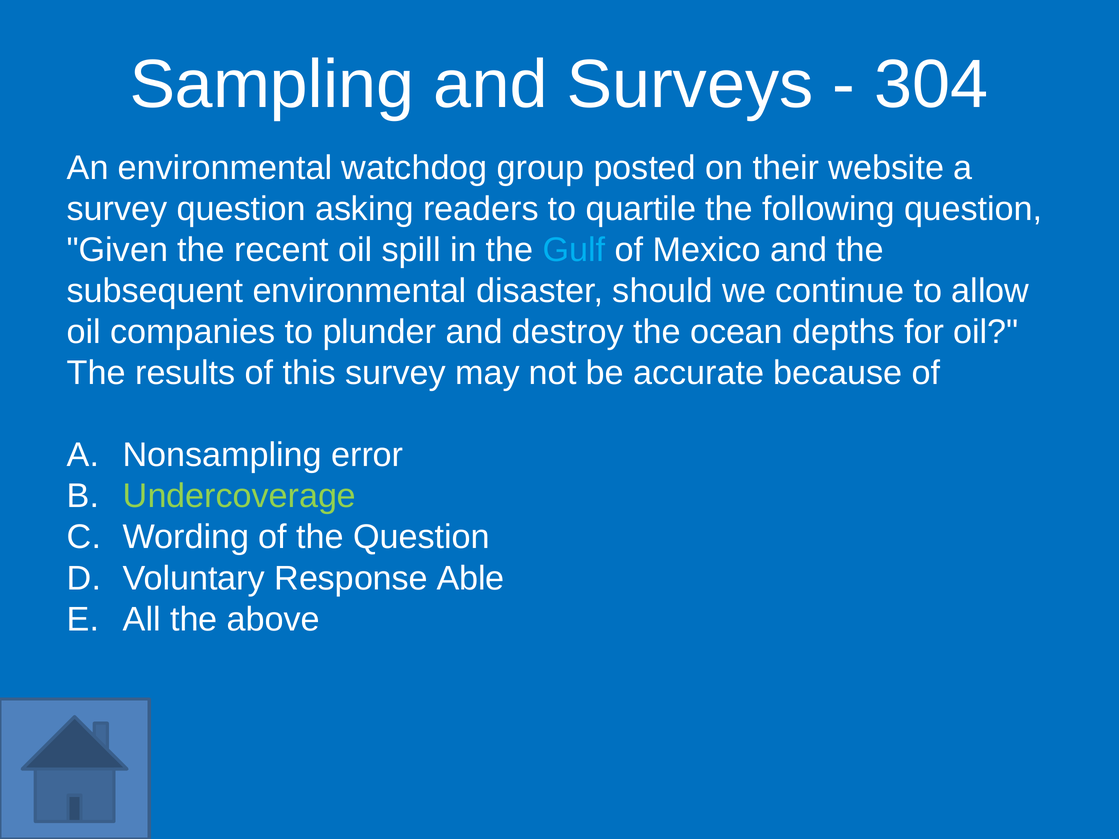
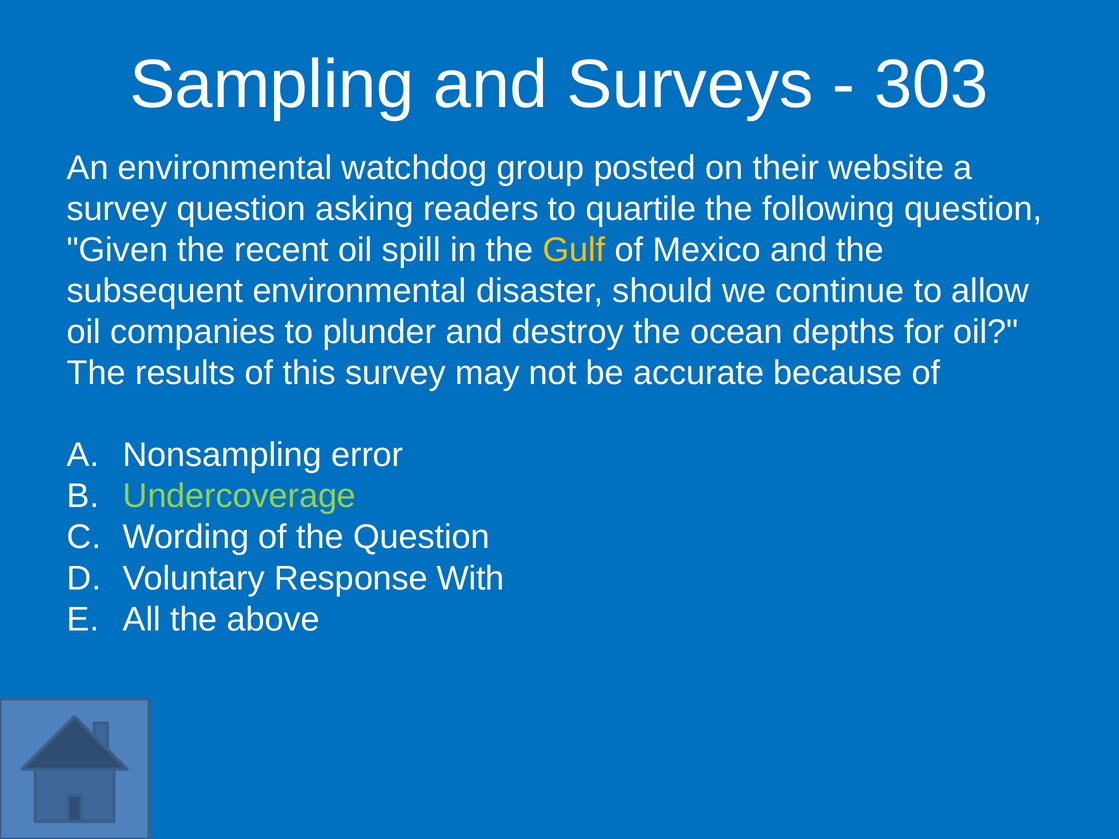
304: 304 -> 303
Gulf colour: light blue -> yellow
Able: Able -> With
